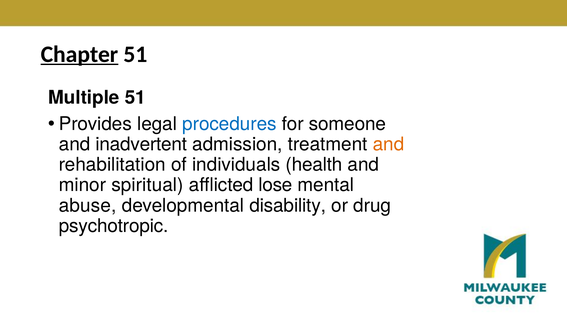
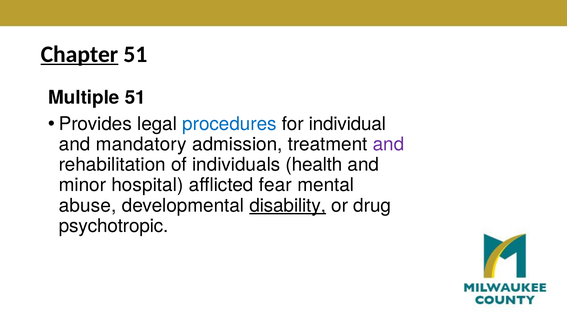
someone: someone -> individual
inadvertent: inadvertent -> mandatory
and at (389, 144) colour: orange -> purple
spiritual: spiritual -> hospital
lose: lose -> fear
disability underline: none -> present
